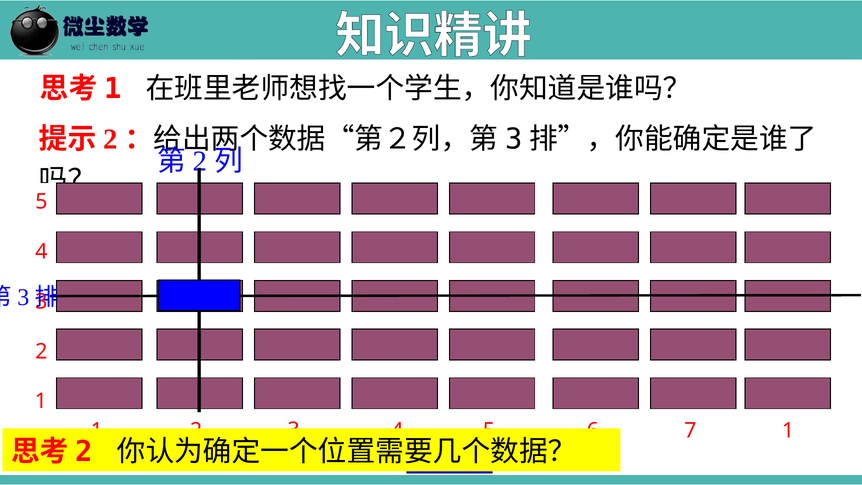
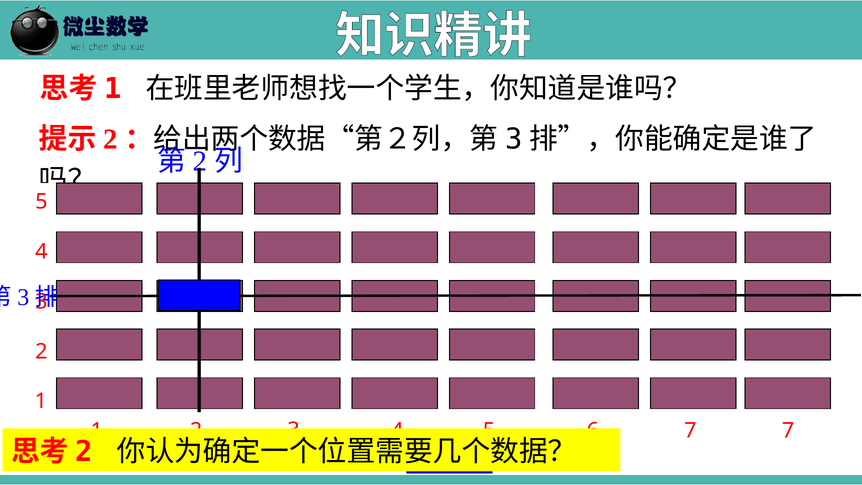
7 1: 1 -> 7
